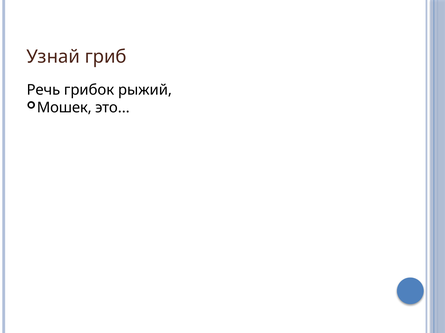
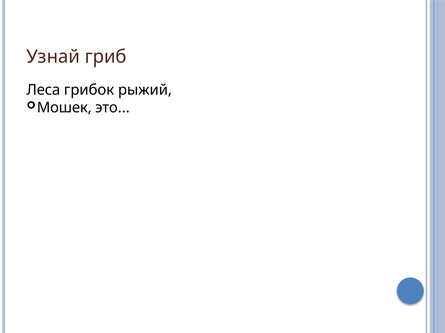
Речь: Речь -> Леса
